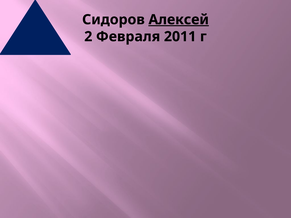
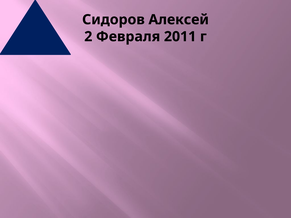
Алексей underline: present -> none
